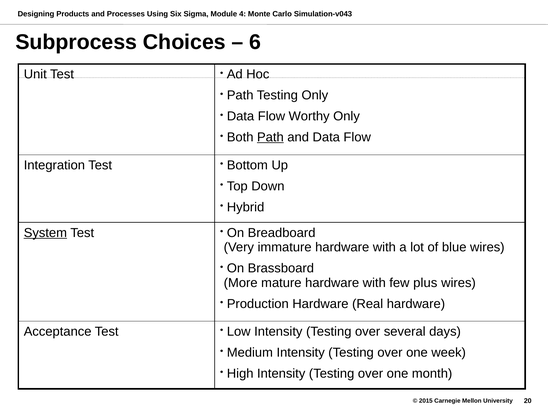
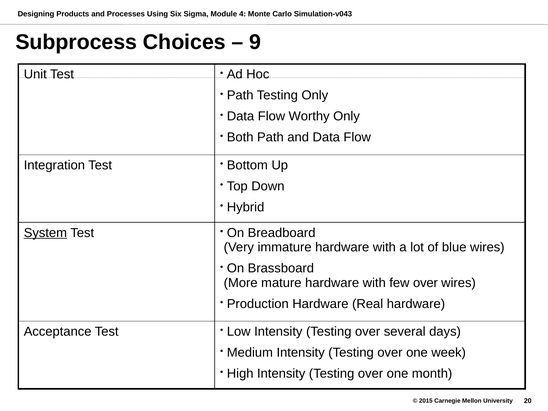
6: 6 -> 9
Path at (270, 137) underline: present -> none
few plus: plus -> over
